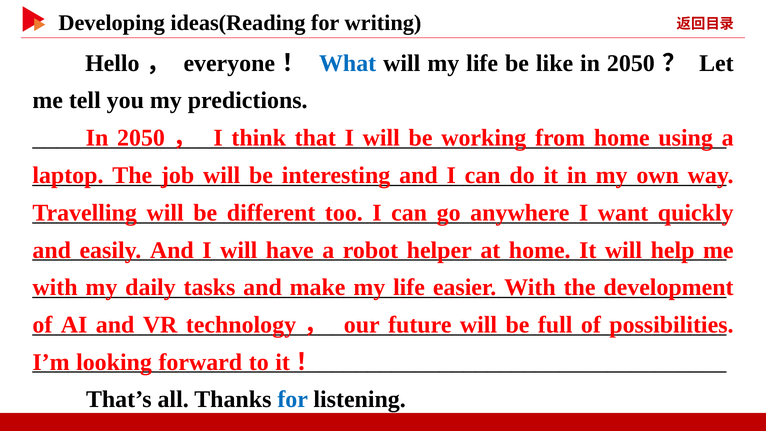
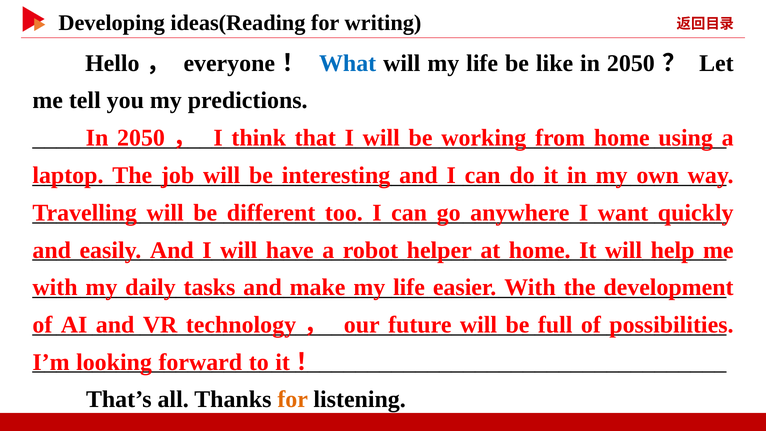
for at (293, 399) colour: blue -> orange
